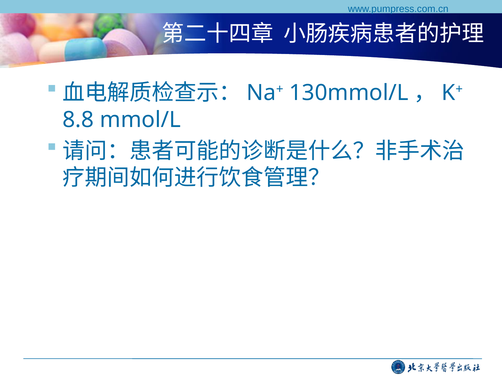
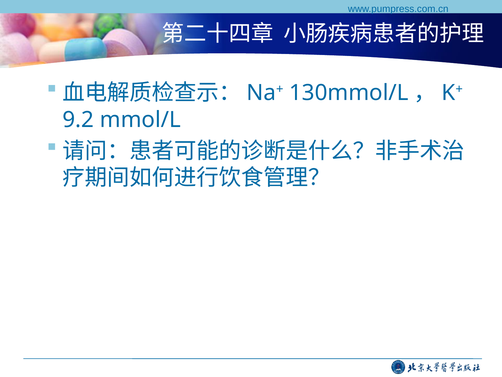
8.8: 8.8 -> 9.2
